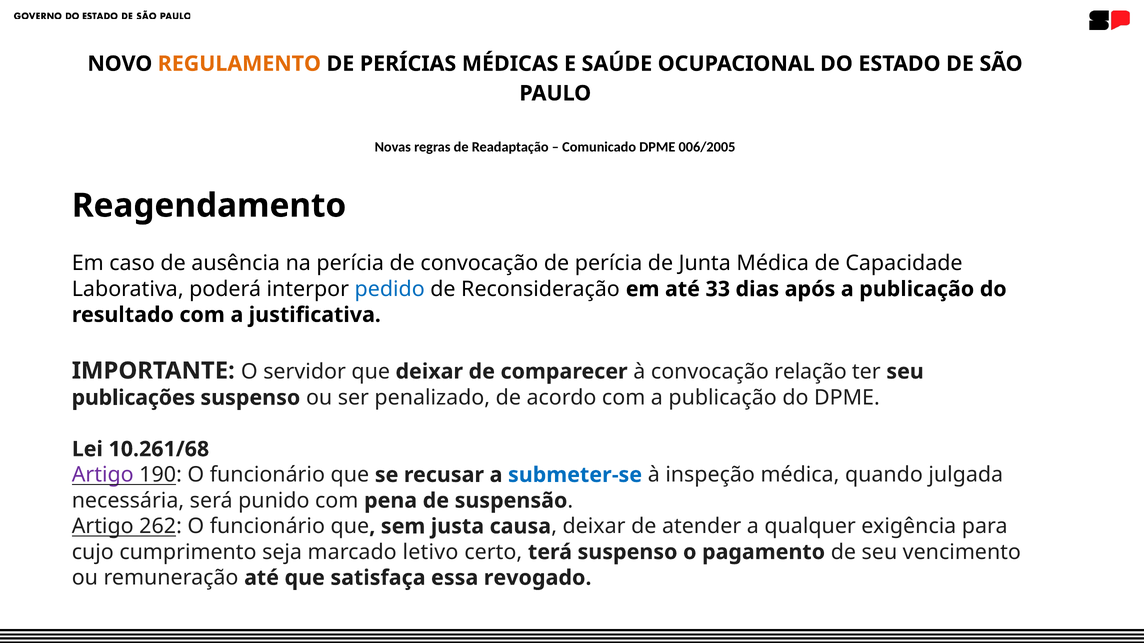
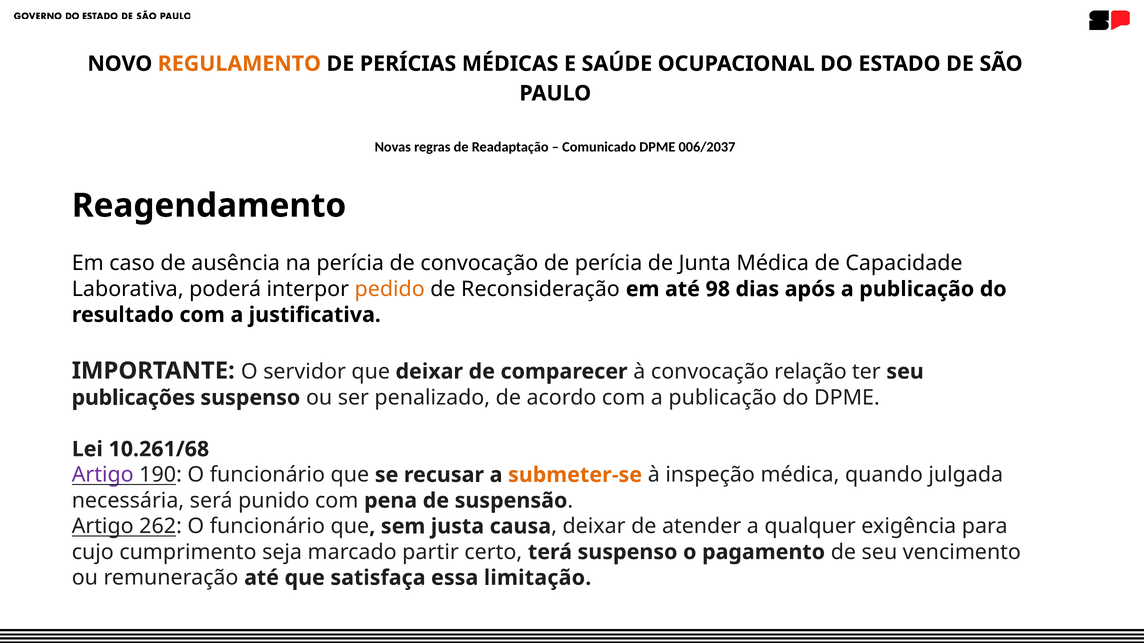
006/2005: 006/2005 -> 006/2037
pedido colour: blue -> orange
33: 33 -> 98
submeter-se colour: blue -> orange
letivo: letivo -> partir
revogado: revogado -> limitação
